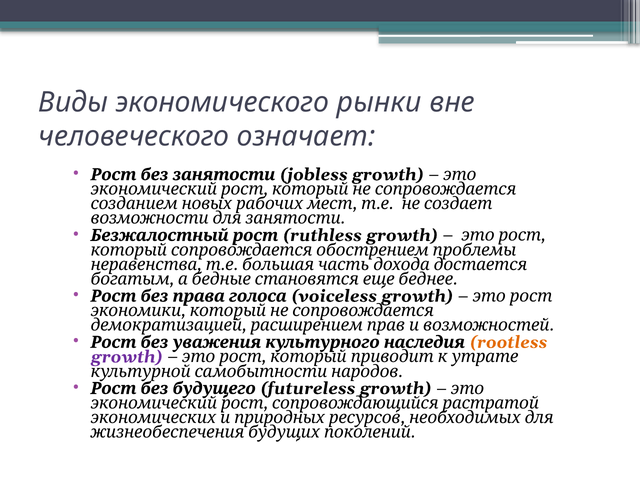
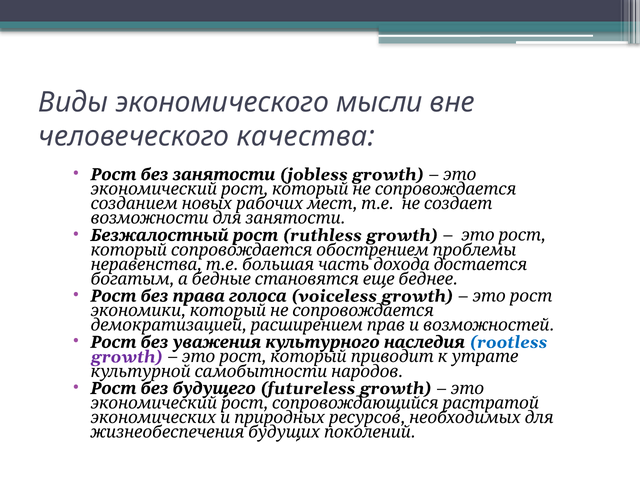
рынки: рынки -> мысли
означает: означает -> качества
rootless colour: orange -> blue
